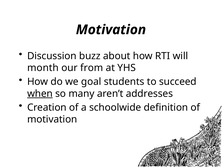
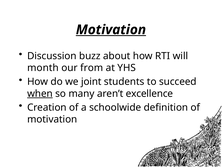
Motivation at (111, 30) underline: none -> present
goal: goal -> joint
addresses: addresses -> excellence
